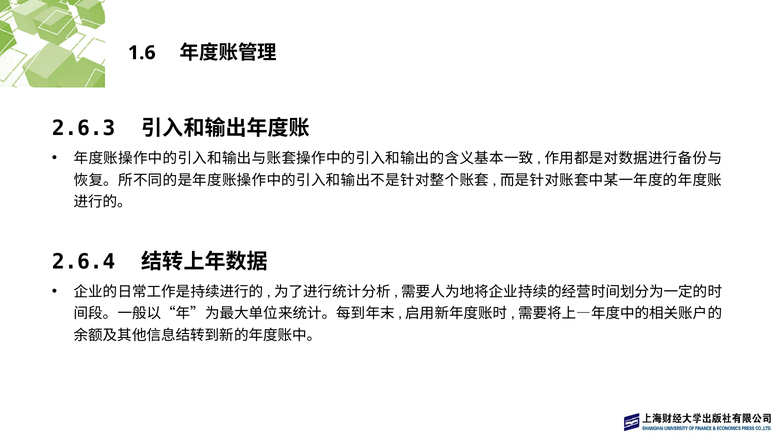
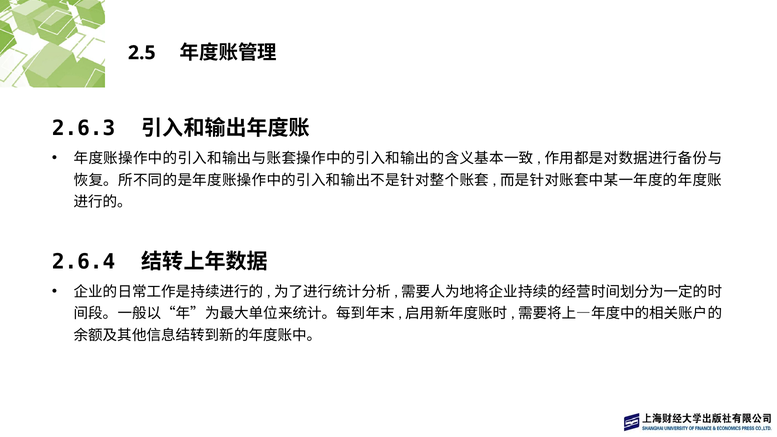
1.6: 1.6 -> 2.5
